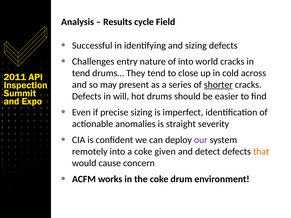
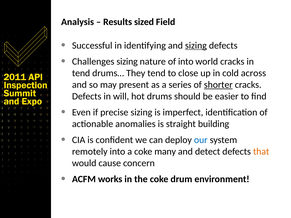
cycle: cycle -> sized
sizing at (196, 45) underline: none -> present
Challenges entry: entry -> sizing
severity: severity -> building
our colour: purple -> blue
given: given -> many
